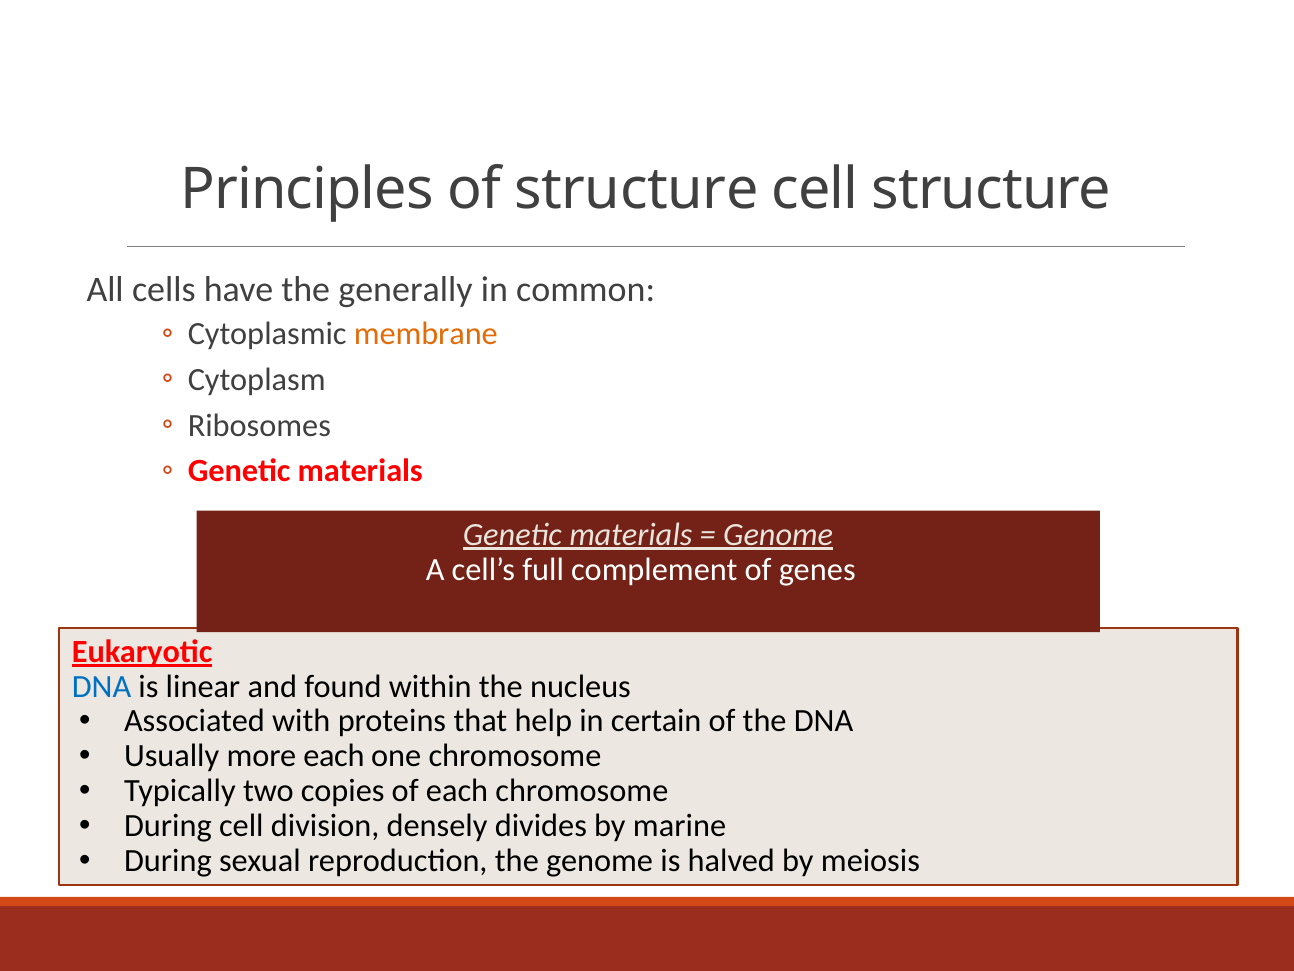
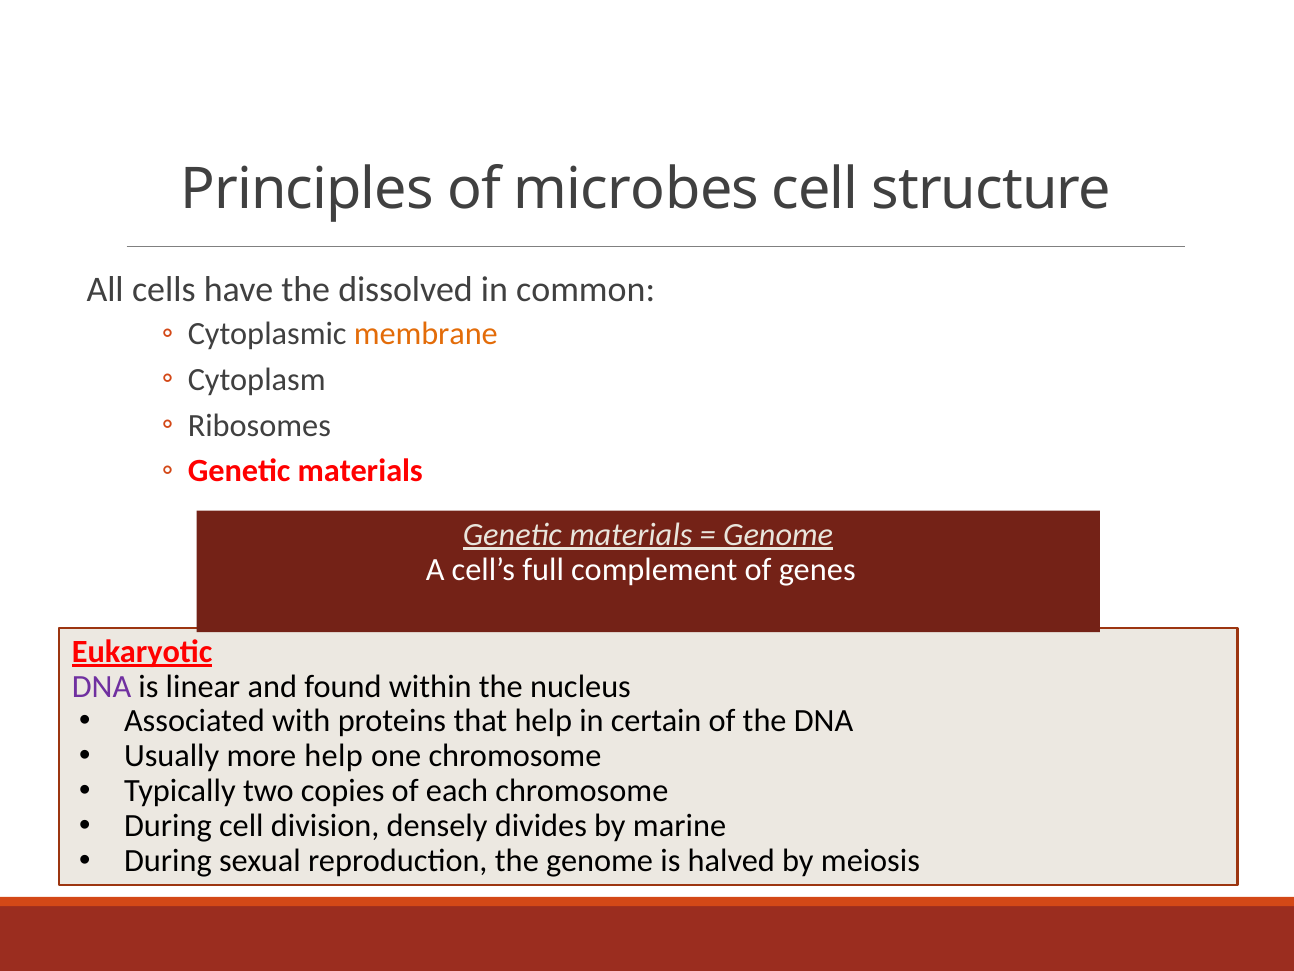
of structure: structure -> microbes
generally: generally -> dissolved
DNA at (101, 686) colour: blue -> purple
more each: each -> help
